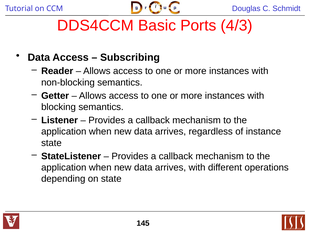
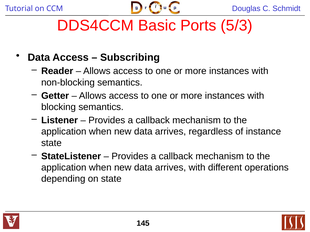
4/3: 4/3 -> 5/3
